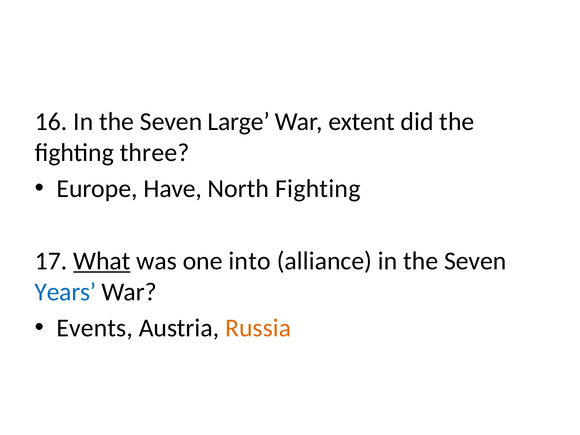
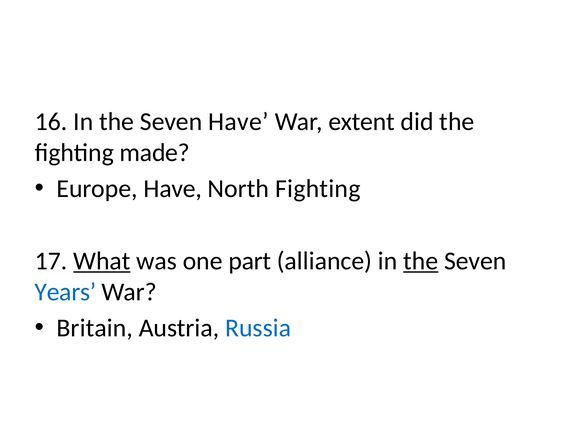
Seven Large: Large -> Have
three: three -> made
into: into -> part
the at (421, 261) underline: none -> present
Events: Events -> Britain
Russia colour: orange -> blue
